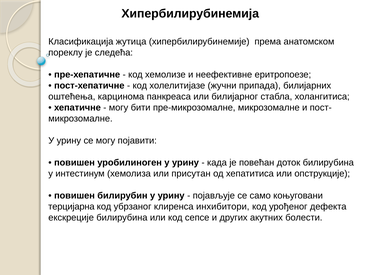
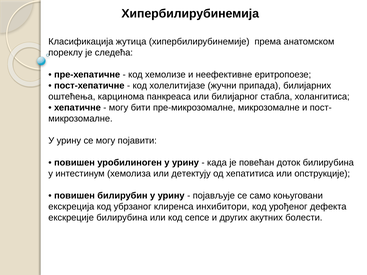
присутан: присутан -> детектују
терцијарна: терцијарна -> екскреција
